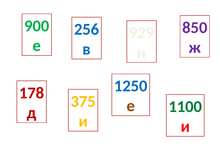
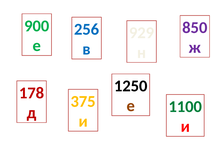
1250 colour: blue -> black
